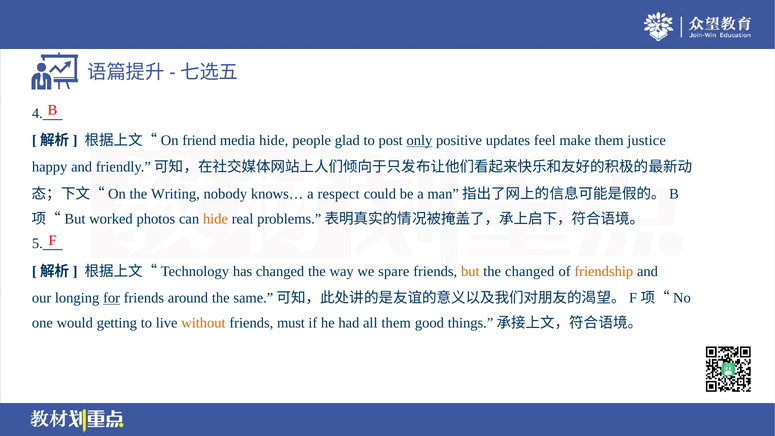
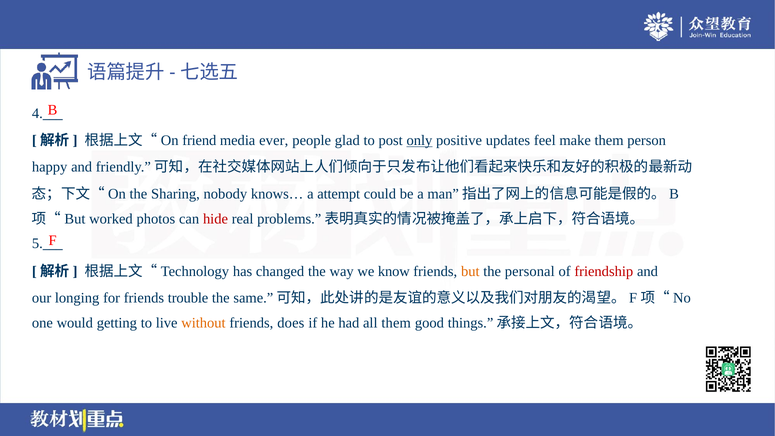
media hide: hide -> ever
justice: justice -> person
Writing: Writing -> Sharing
respect: respect -> attempt
hide at (215, 219) colour: orange -> red
spare: spare -> know
the changed: changed -> personal
friendship colour: orange -> red
for underline: present -> none
around: around -> trouble
must: must -> does
